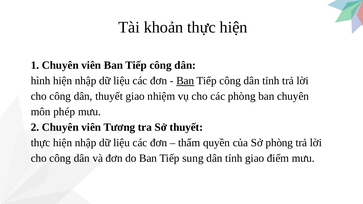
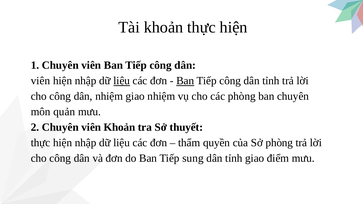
hình at (41, 81): hình -> viên
liệu at (122, 81) underline: none -> present
dân thuyết: thuyết -> nhiệm
phép: phép -> quản
viên Tương: Tương -> Khoản
